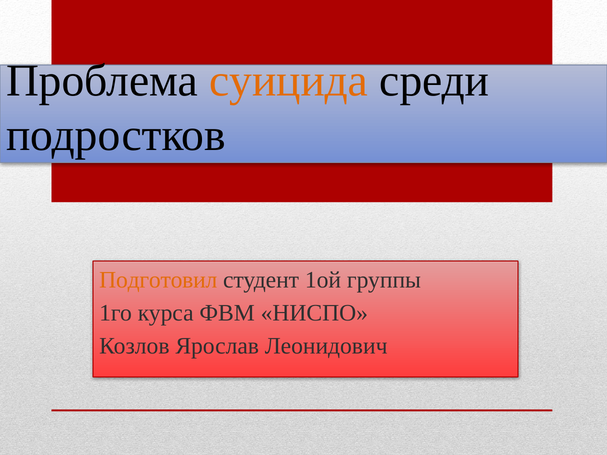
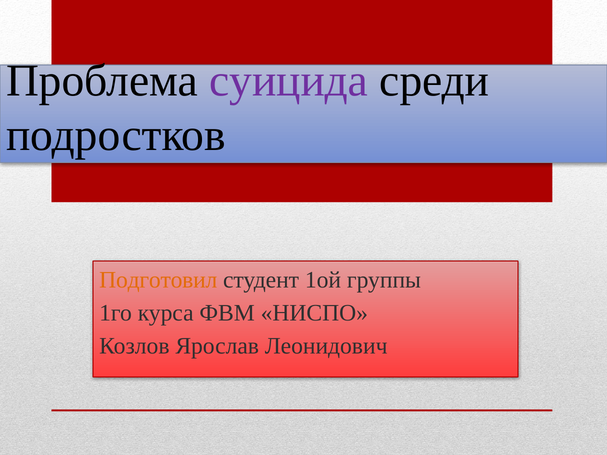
суицида colour: orange -> purple
